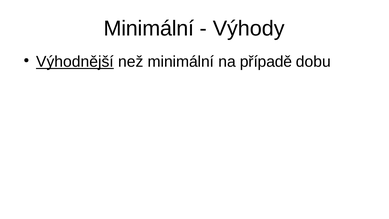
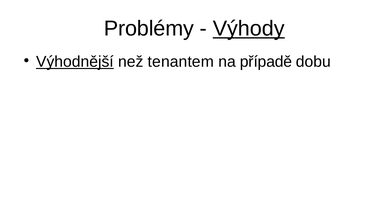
Minimální at (149, 28): Minimální -> Problémy
Výhody underline: none -> present
než minimální: minimální -> tenantem
